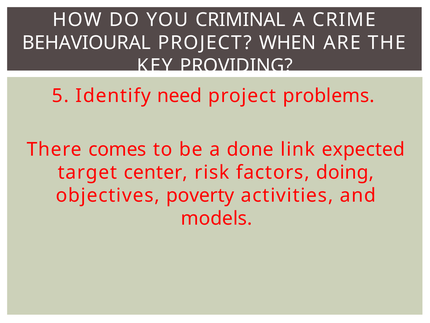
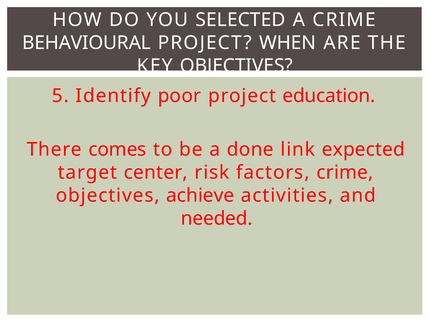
CRIMINAL: CRIMINAL -> SELECTED
KEY PROVIDING: PROVIDING -> OBJECTIVES
need: need -> poor
problems: problems -> education
factors doing: doing -> crime
poverty: poverty -> achieve
models: models -> needed
